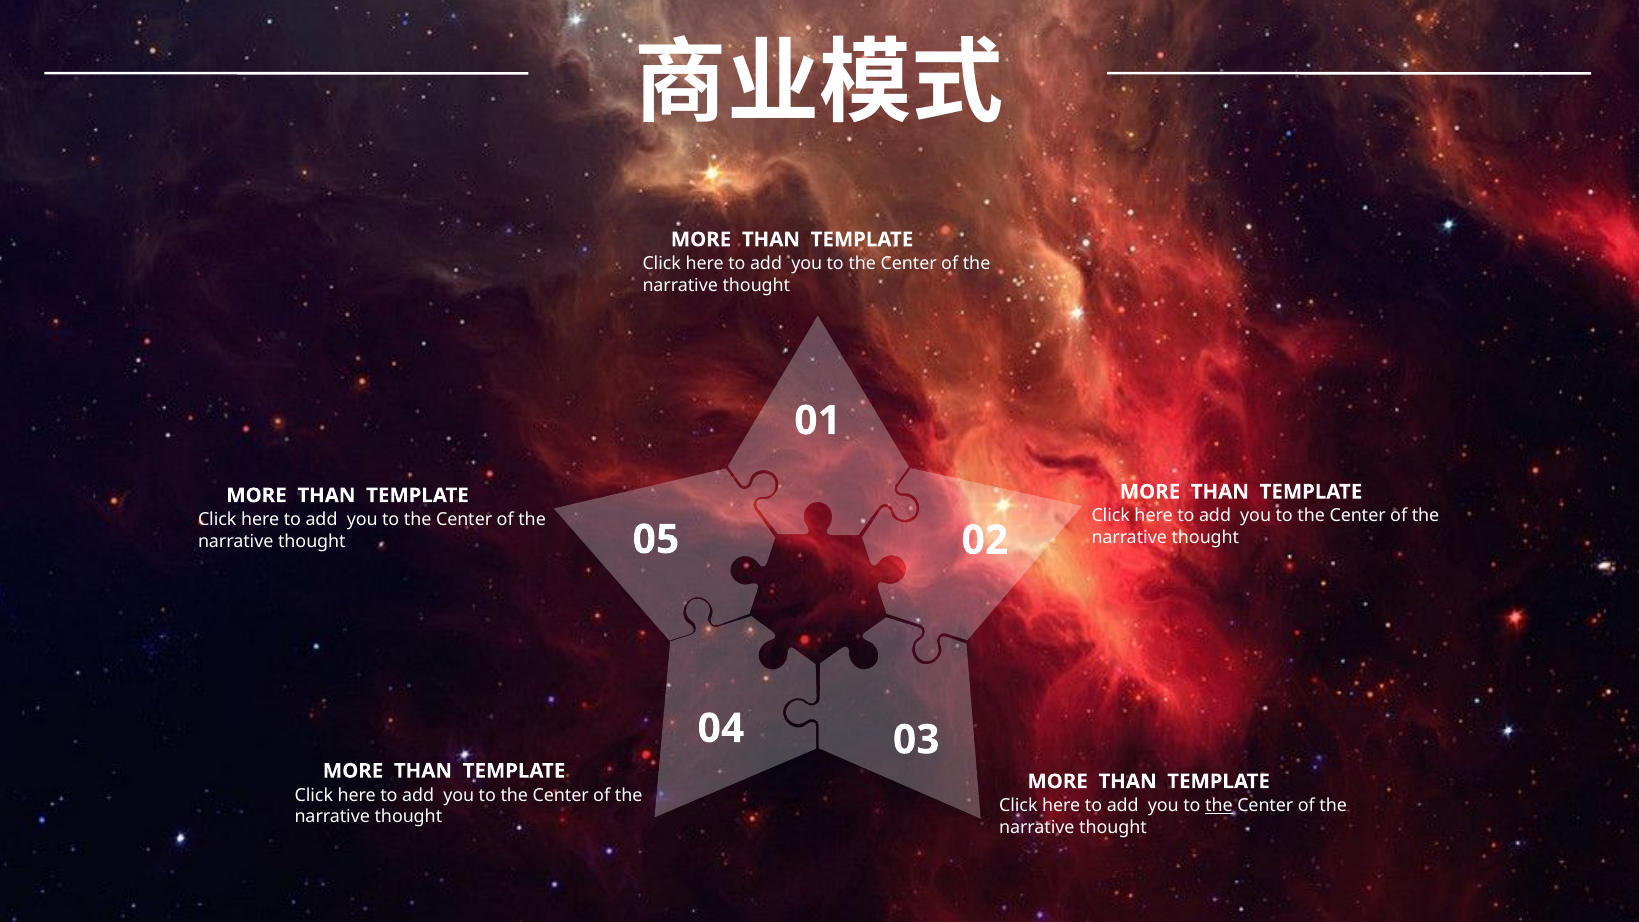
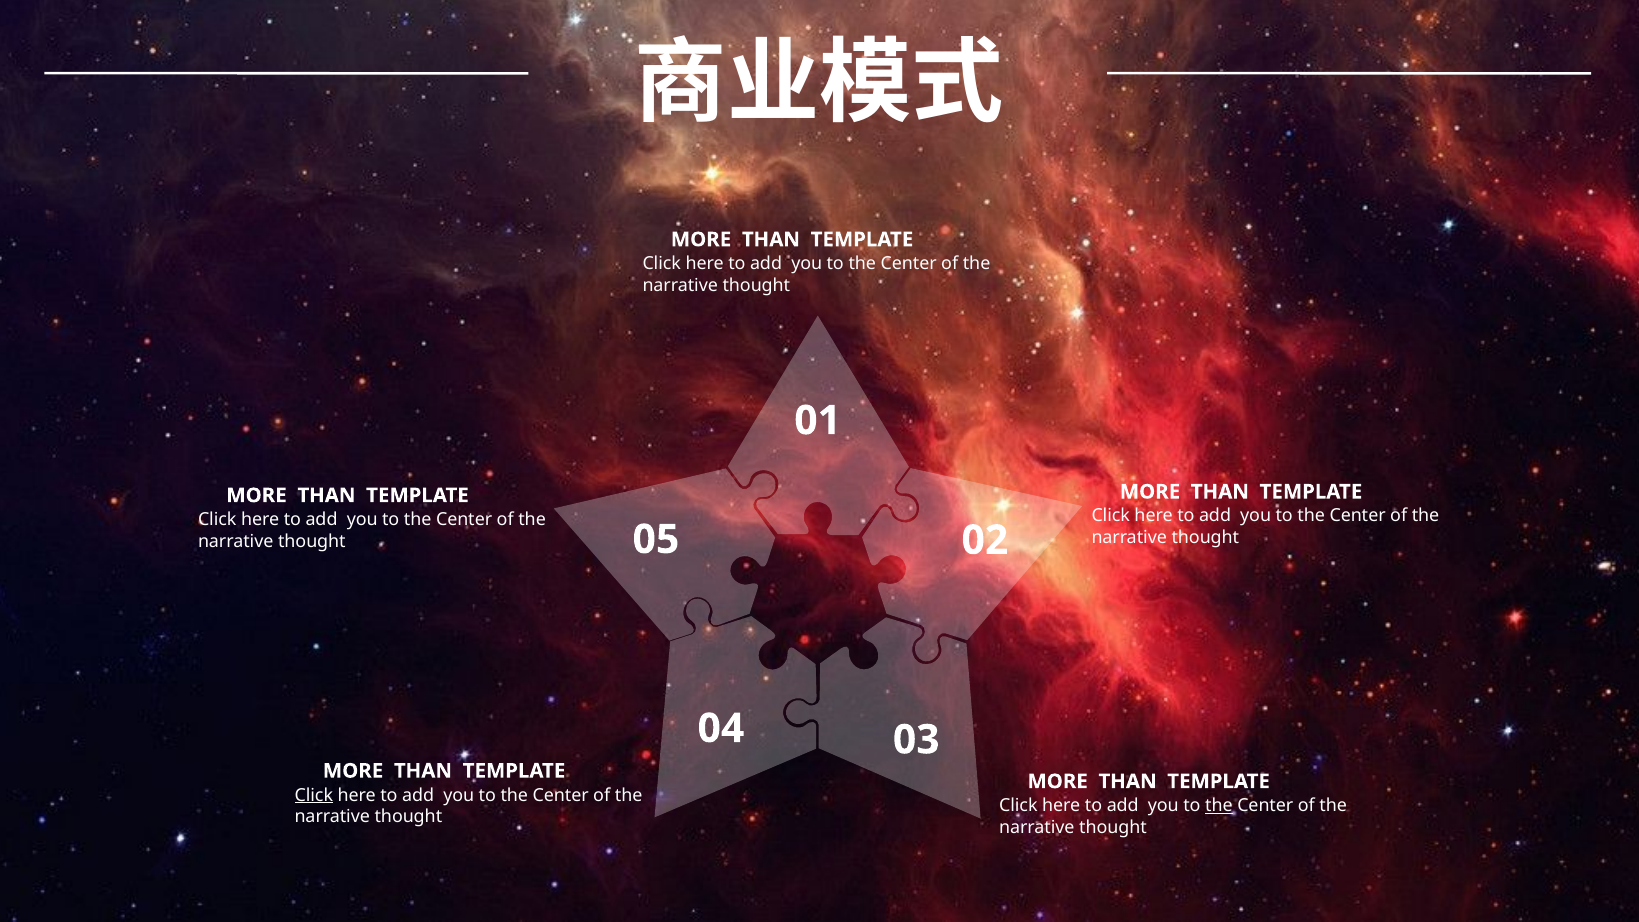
Click at (314, 795) underline: none -> present
